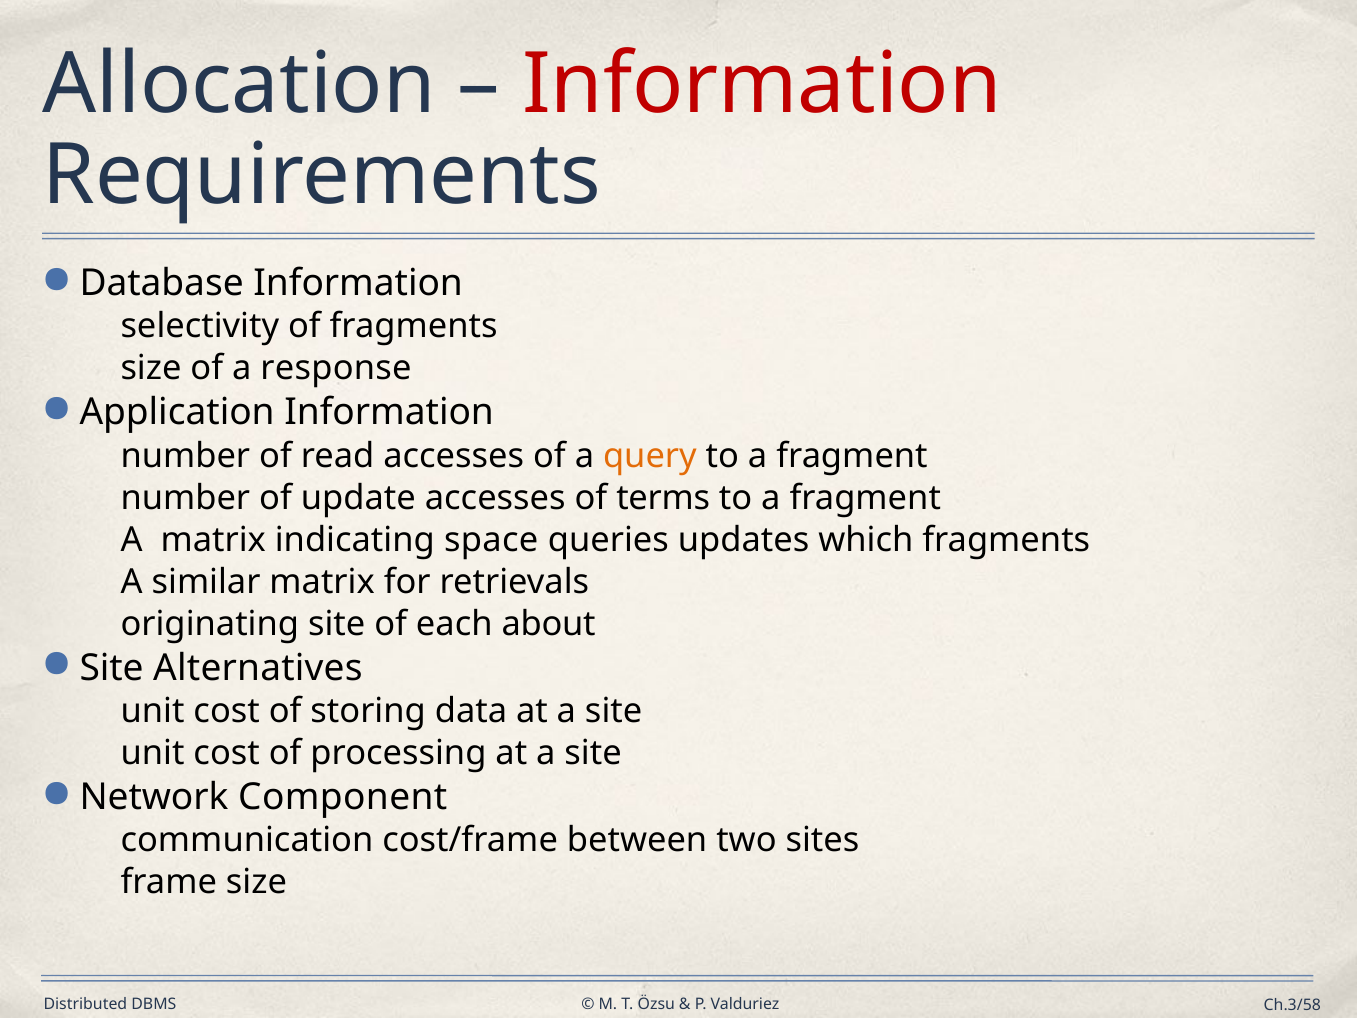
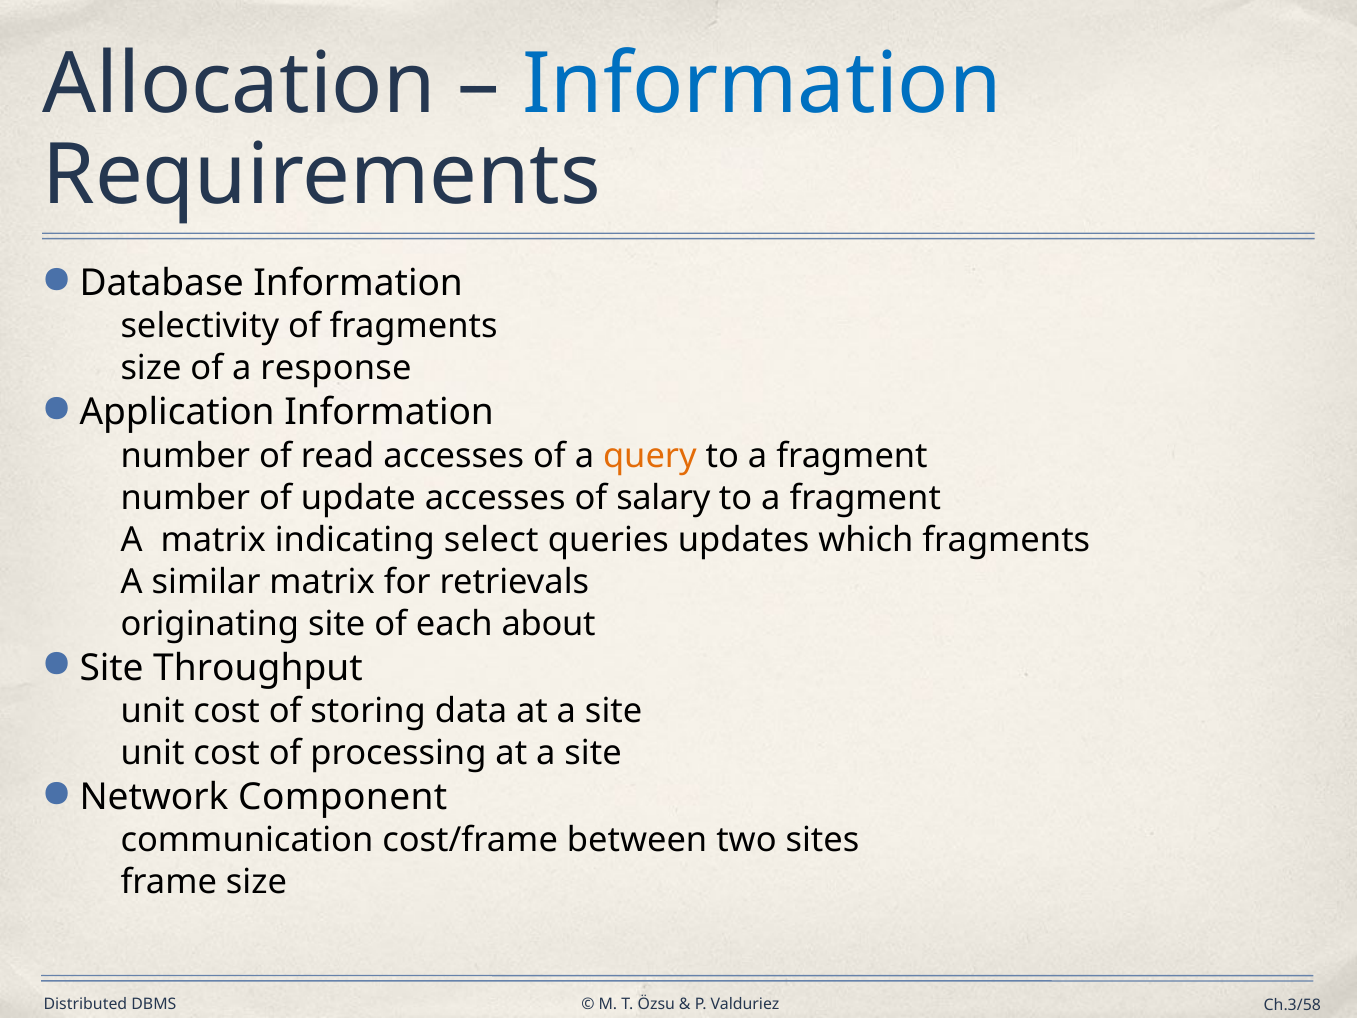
Information at (762, 84) colour: red -> blue
terms: terms -> salary
space: space -> select
Alternatives: Alternatives -> Throughput
